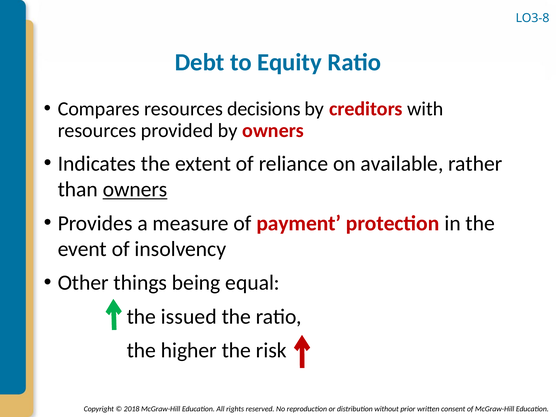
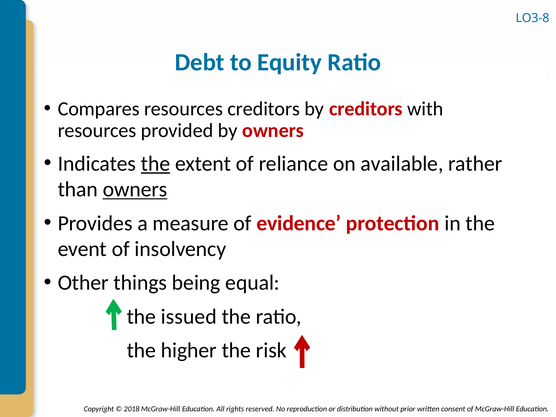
resources decisions: decisions -> creditors
the at (155, 164) underline: none -> present
payment: payment -> evidence
